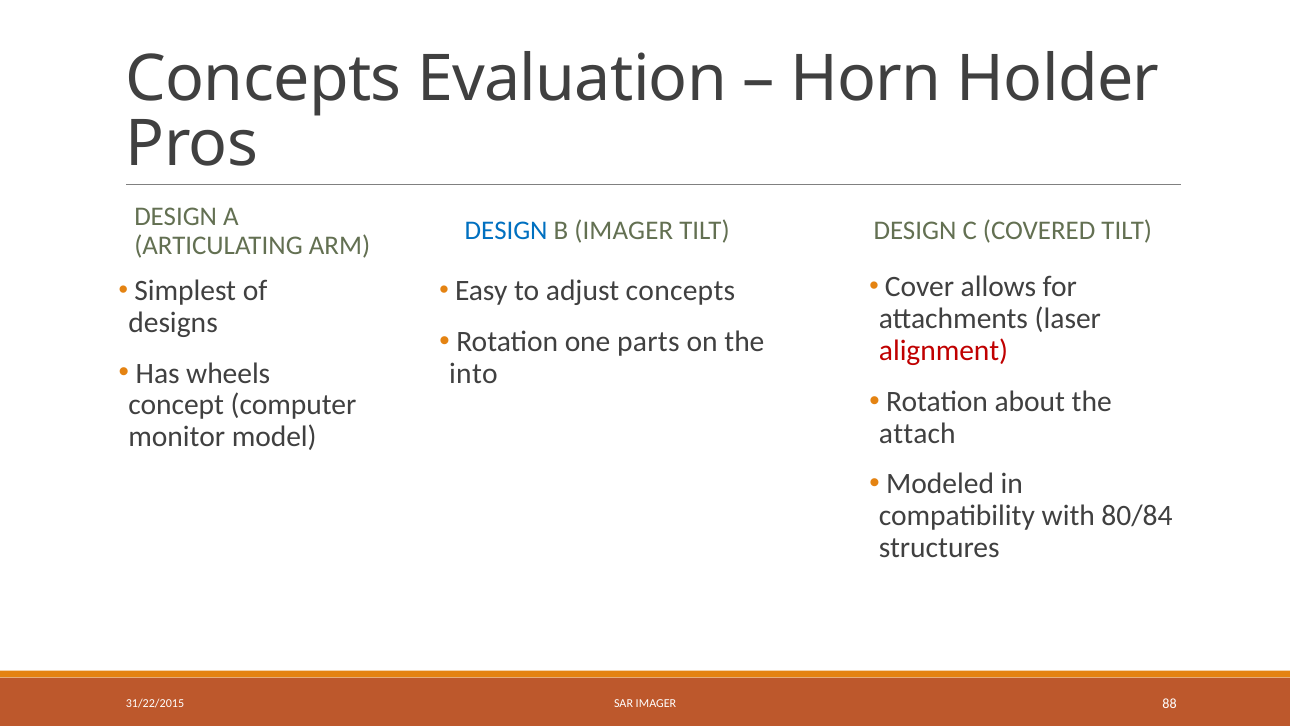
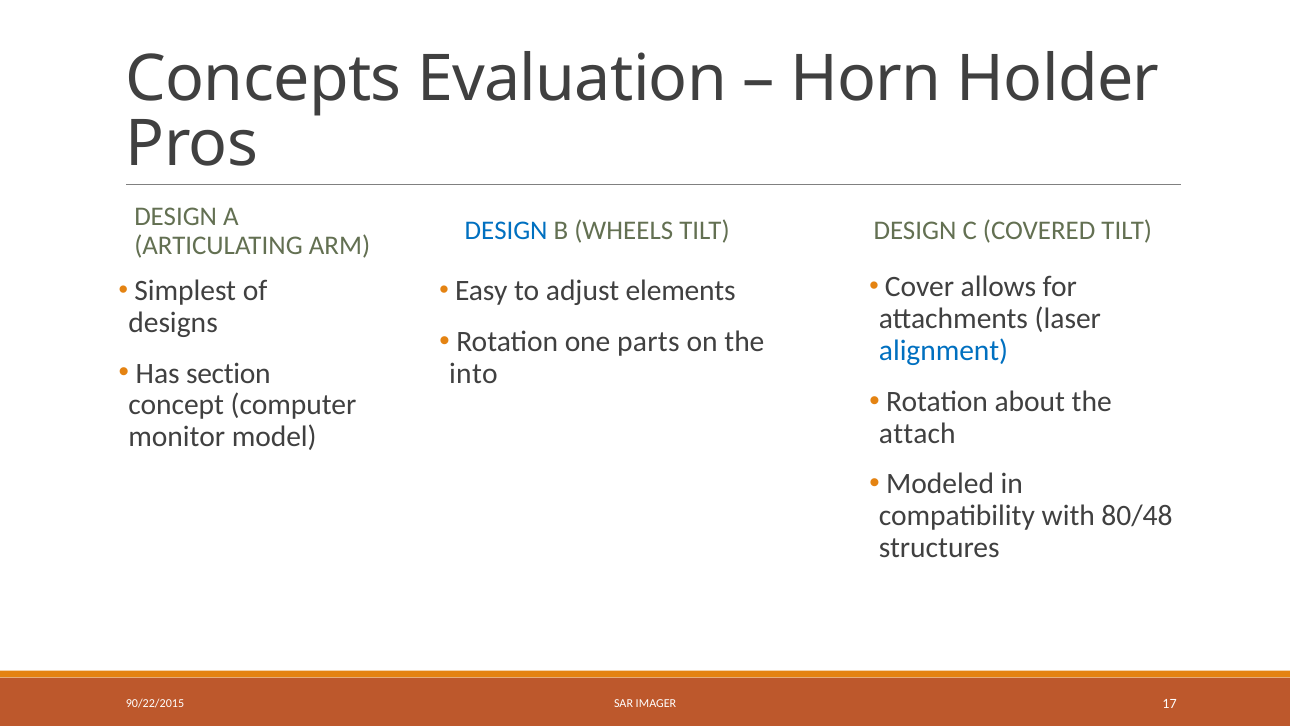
B IMAGER: IMAGER -> WHEELS
adjust concepts: concepts -> elements
alignment colour: red -> blue
wheels: wheels -> section
80/84: 80/84 -> 80/48
31/22/2015: 31/22/2015 -> 90/22/2015
88: 88 -> 17
